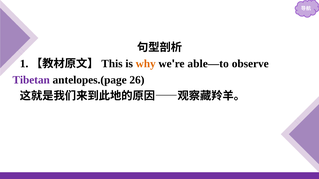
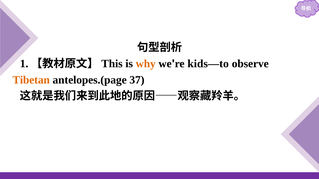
able—to: able—to -> kids—to
Tibetan colour: purple -> orange
26: 26 -> 37
